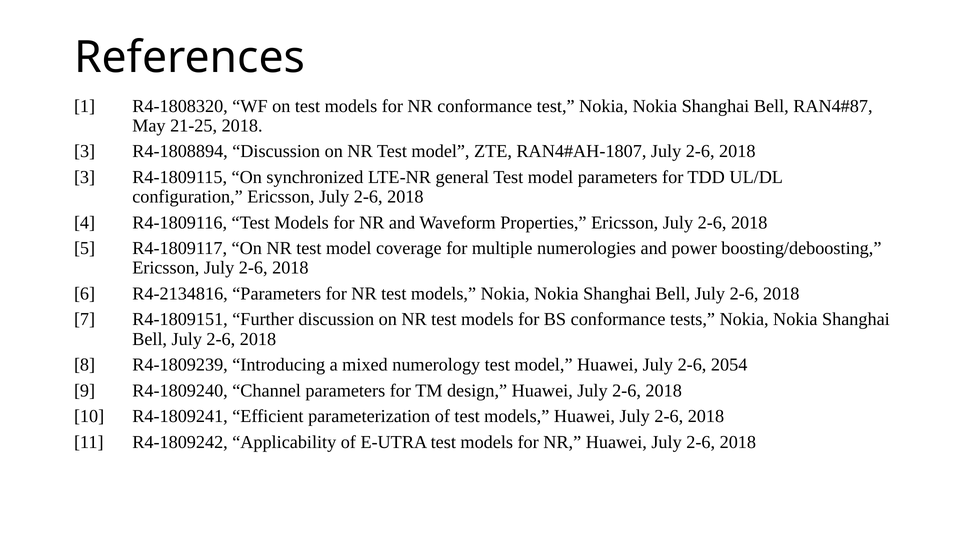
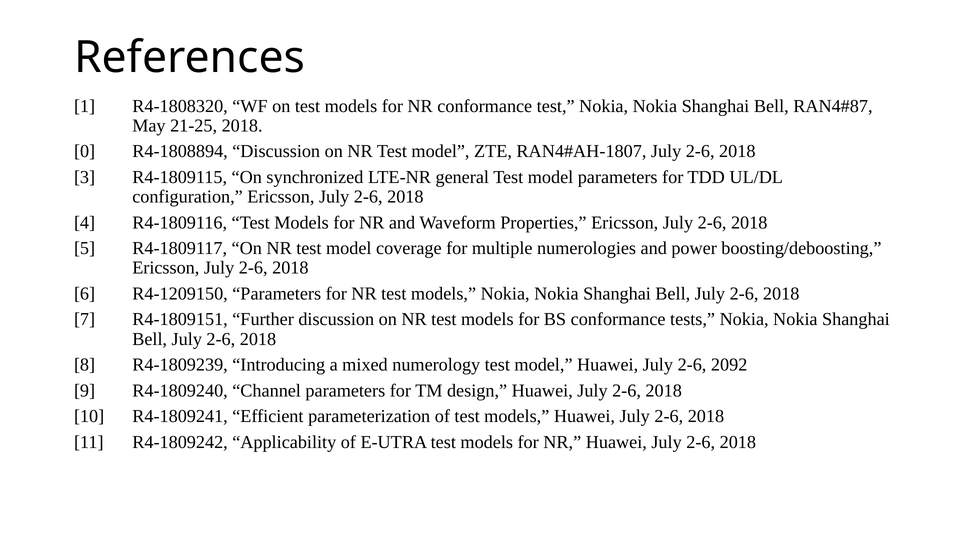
3 at (85, 151): 3 -> 0
R4-2134816: R4-2134816 -> R4-1209150
2054: 2054 -> 2092
